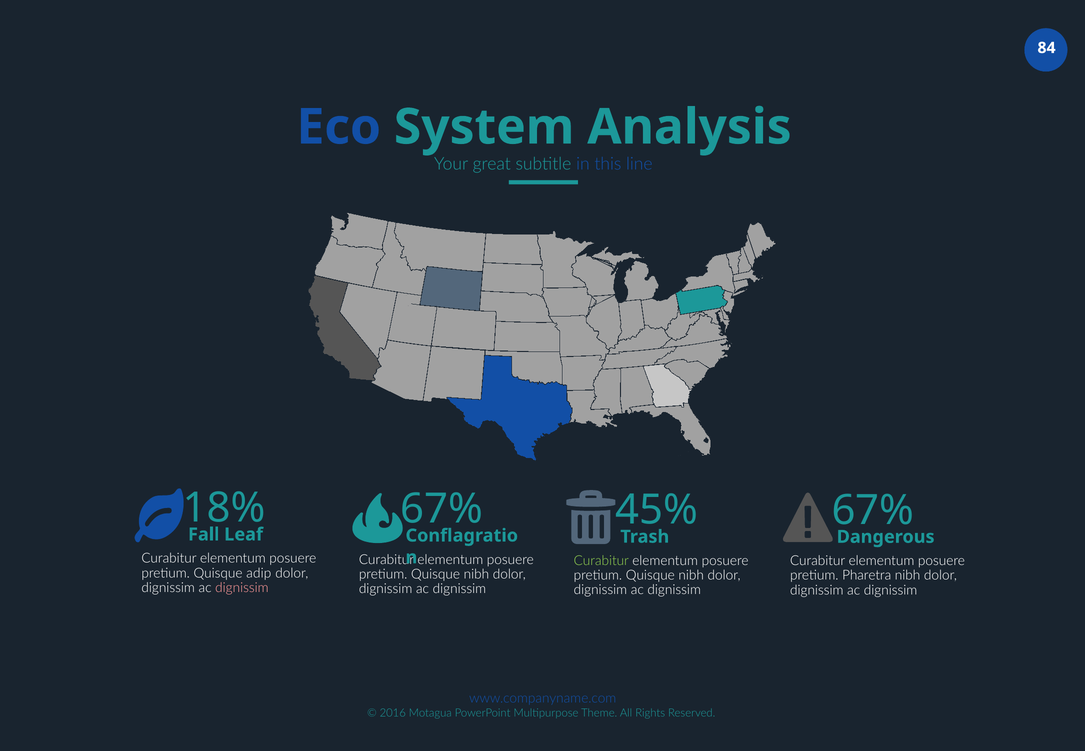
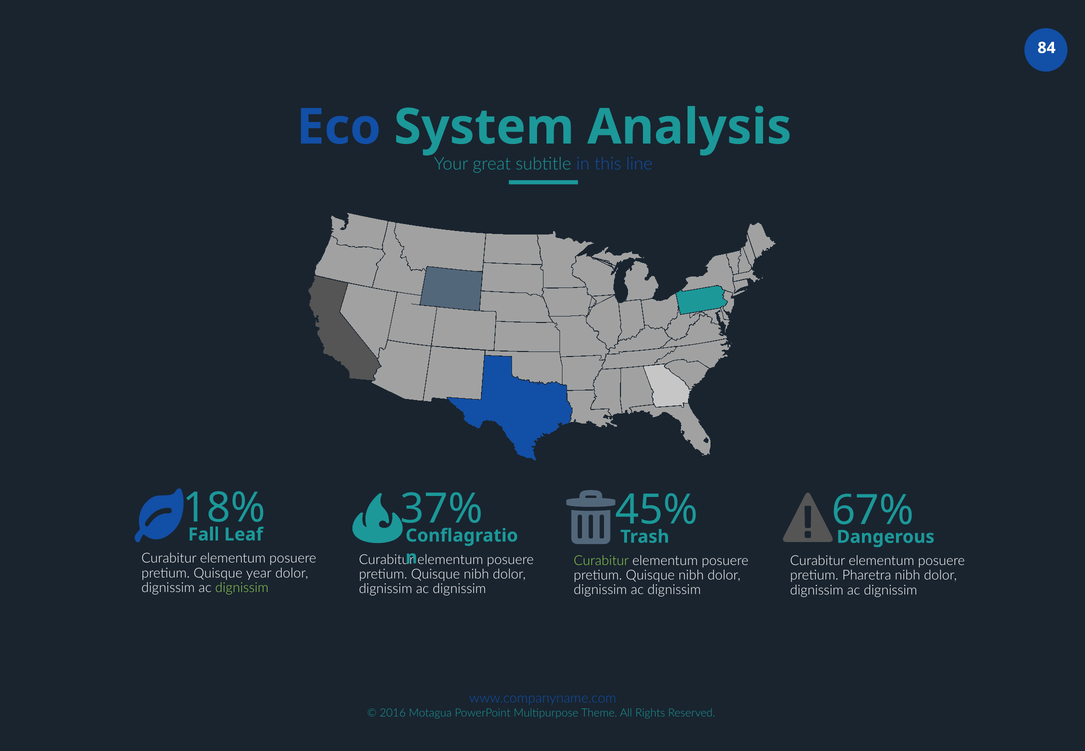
67% at (442, 509): 67% -> 37%
adip: adip -> year
dignissim at (242, 588) colour: pink -> light green
